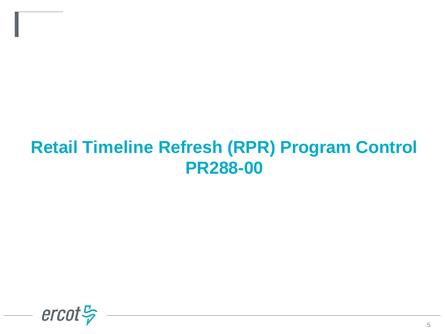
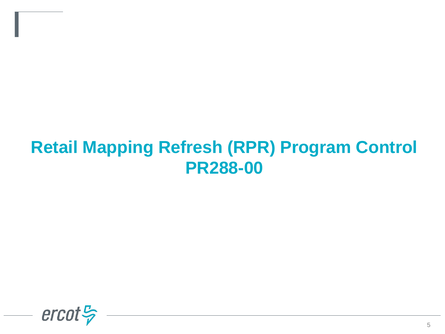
Timeline: Timeline -> Mapping
